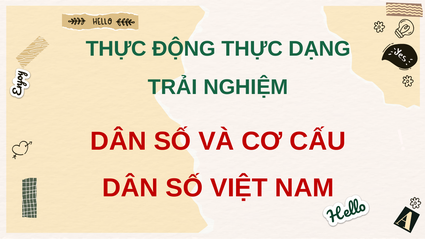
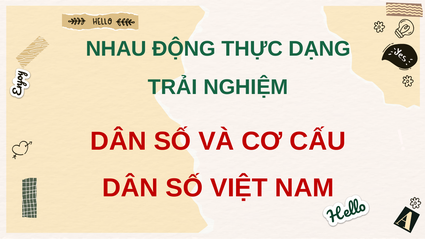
THỰC at (116, 49): THỰC -> NHAU
